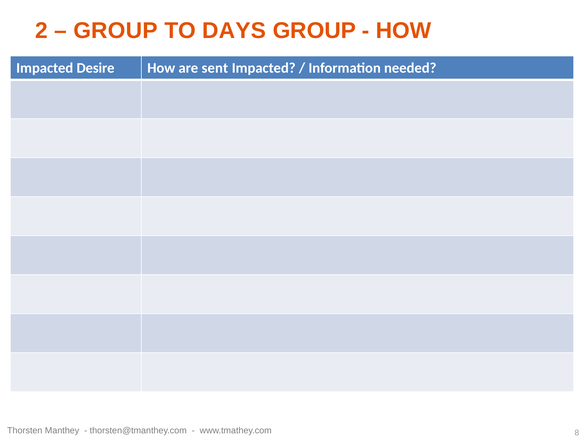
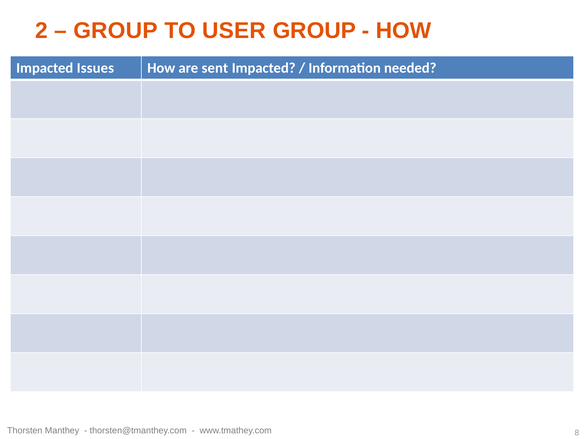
DAYS: DAYS -> USER
Desire: Desire -> Issues
